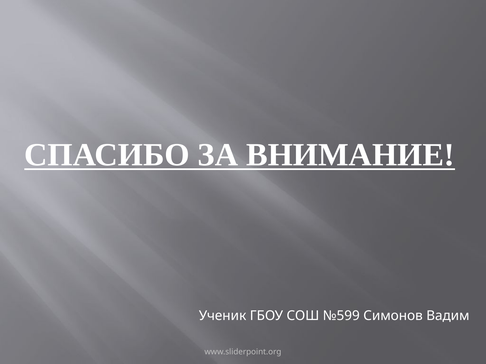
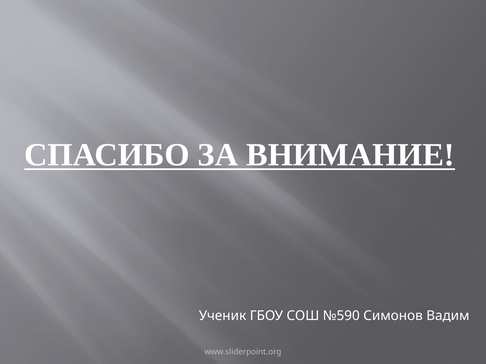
№599: №599 -> №590
